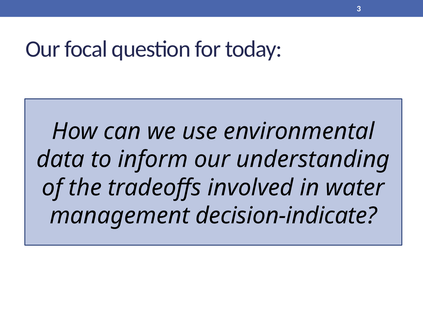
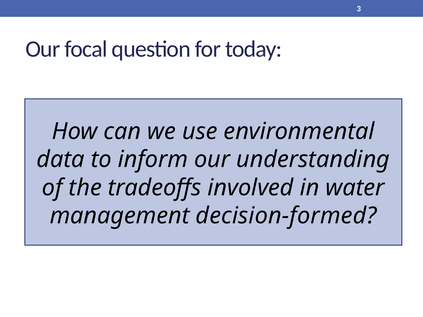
decision-indicate: decision-indicate -> decision-formed
